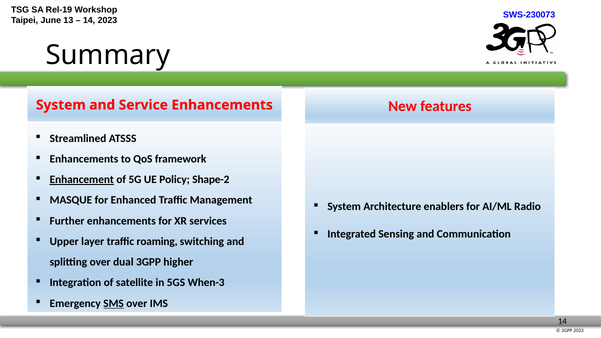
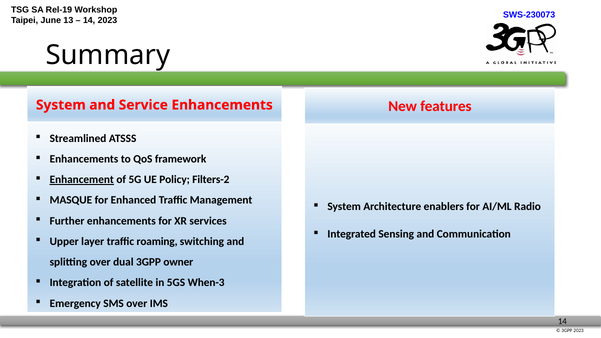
Shape-2: Shape-2 -> Filters-2
higher: higher -> owner
SMS underline: present -> none
